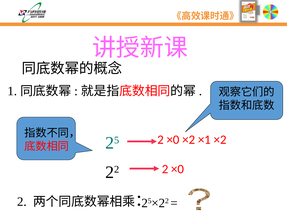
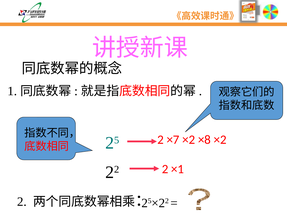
×0 at (173, 140): ×0 -> ×7
×1: ×1 -> ×8
×0 at (178, 169): ×0 -> ×1
